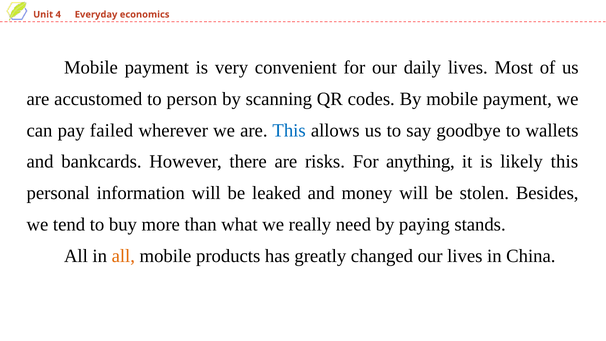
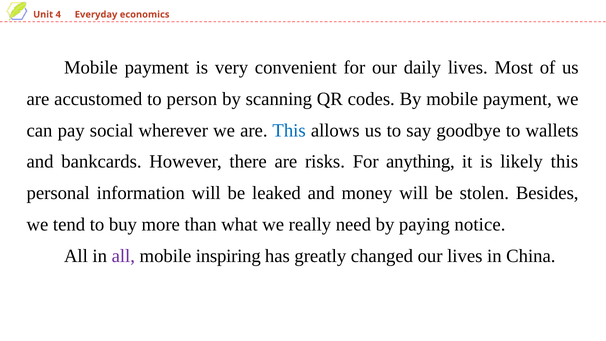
failed: failed -> social
stands: stands -> notice
all at (123, 256) colour: orange -> purple
products: products -> inspiring
